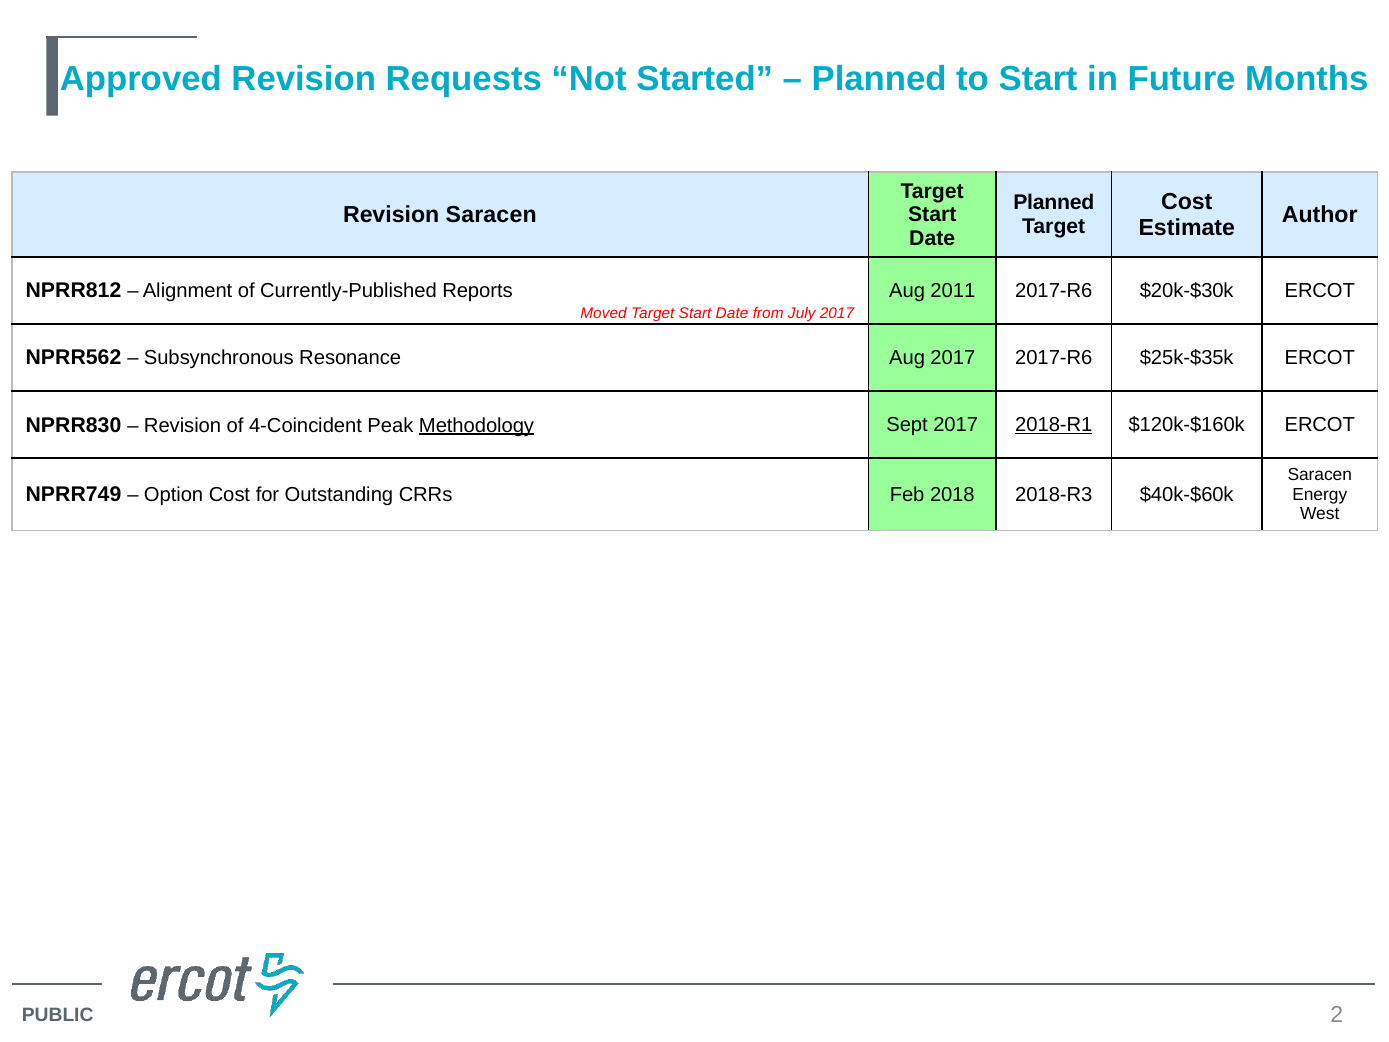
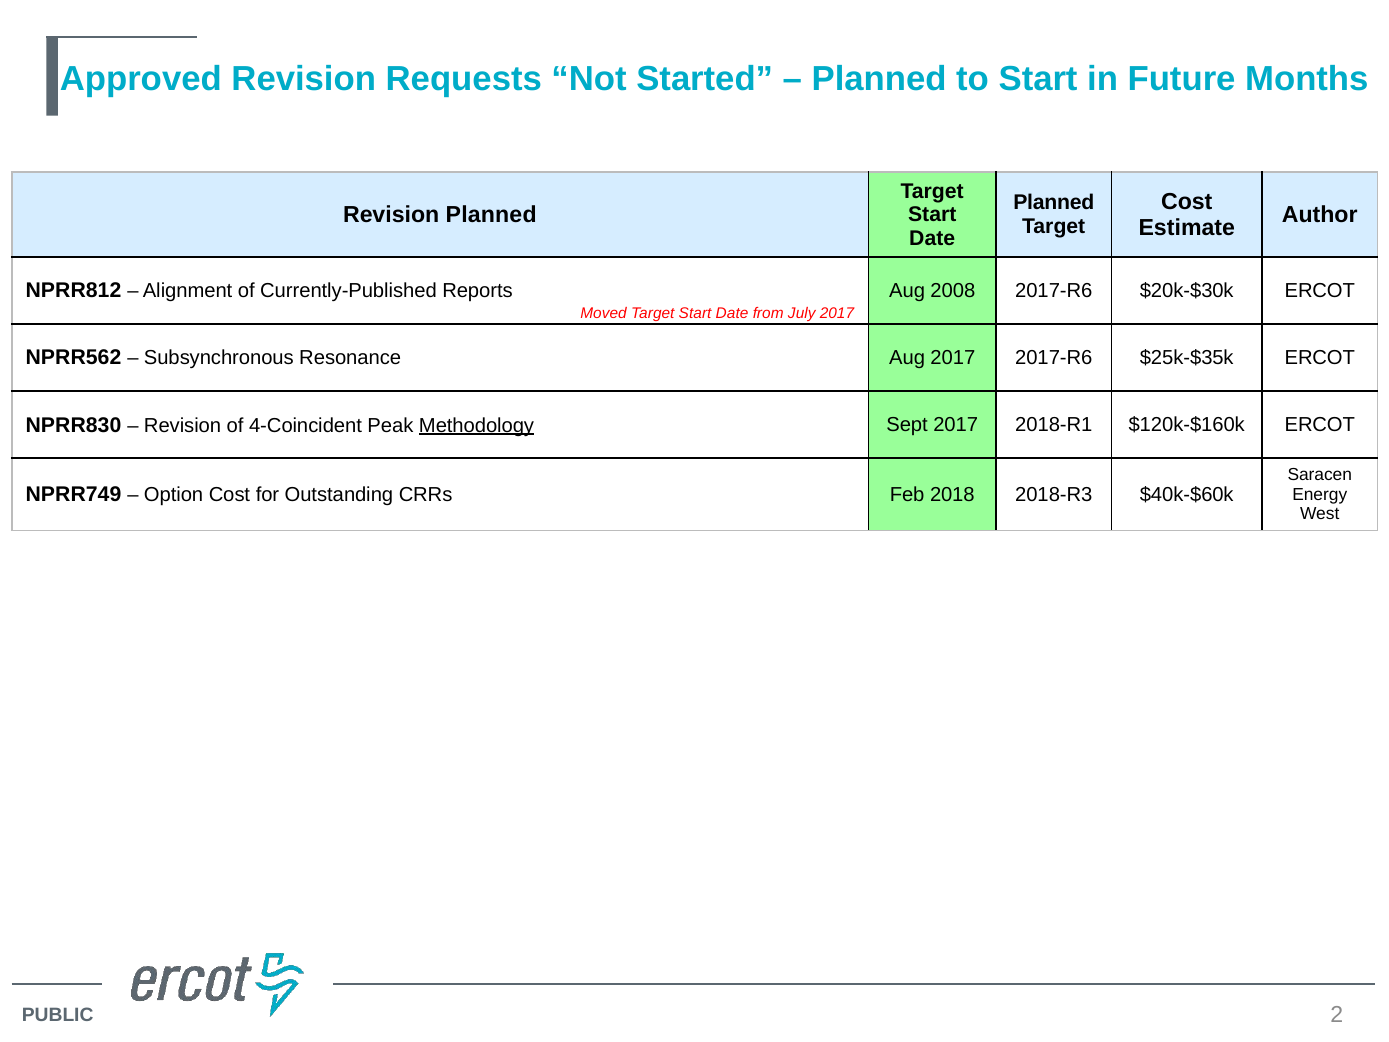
Revision Saracen: Saracen -> Planned
2011: 2011 -> 2008
2018-R1 underline: present -> none
